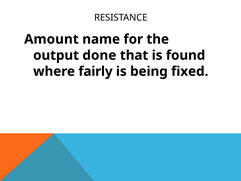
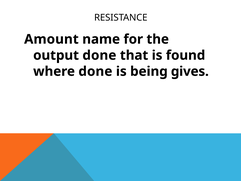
where fairly: fairly -> done
fixed: fixed -> gives
